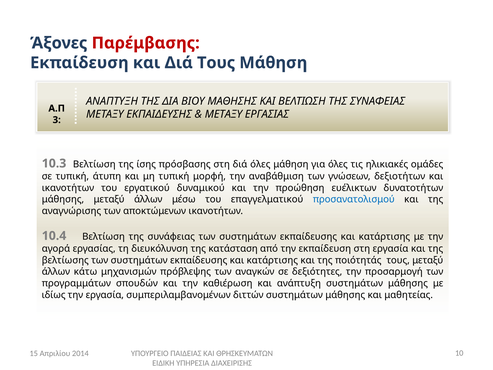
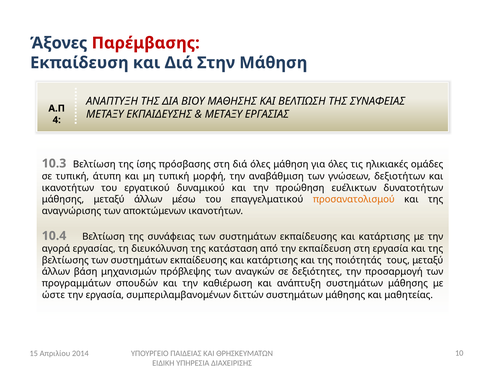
Διά Τους: Τους -> Στην
3: 3 -> 4
προσανατολισμού colour: blue -> orange
κάτω: κάτω -> βάση
ιδίως: ιδίως -> ώστε
